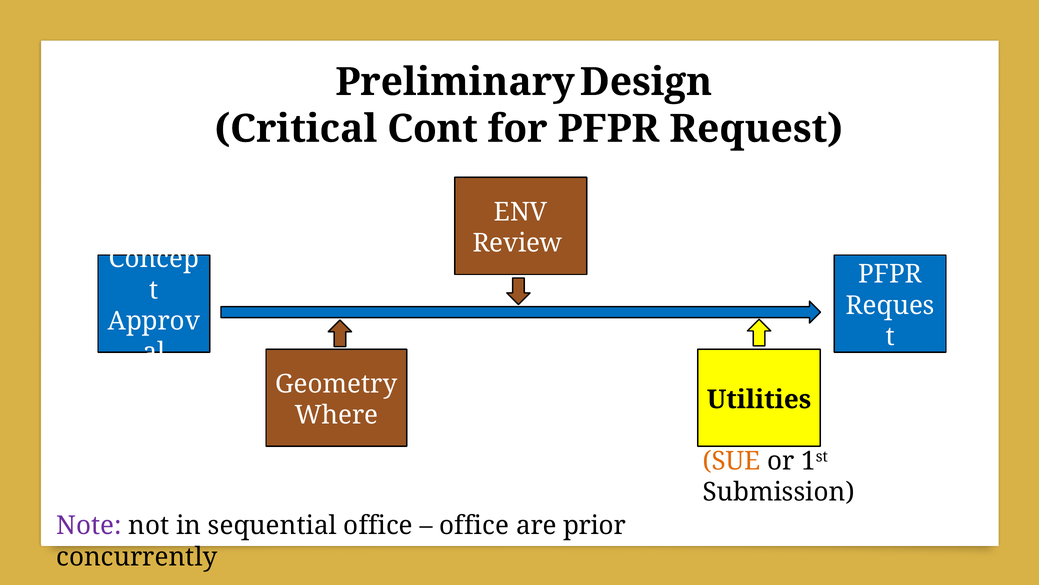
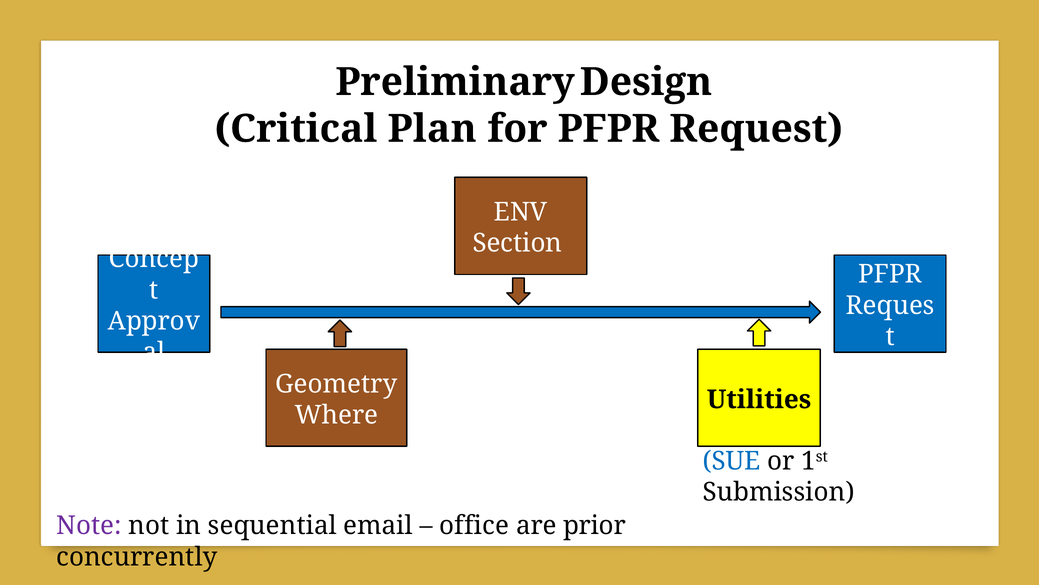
Cont: Cont -> Plan
Review: Review -> Section
SUE colour: orange -> blue
sequential office: office -> email
